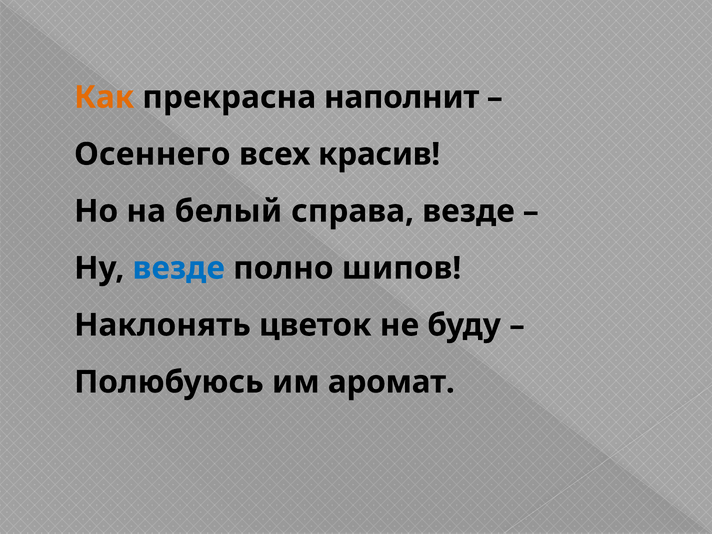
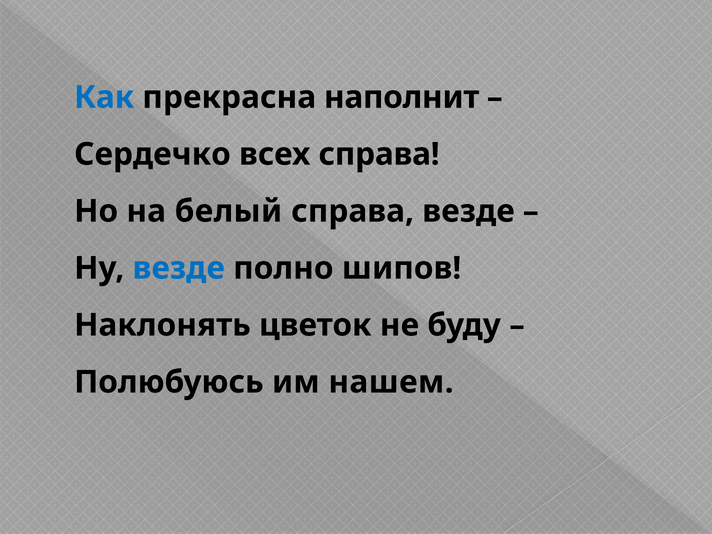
Как colour: orange -> blue
Осеннего: Осеннего -> Сердечко
всех красив: красив -> справа
аромат: аромат -> нашем
